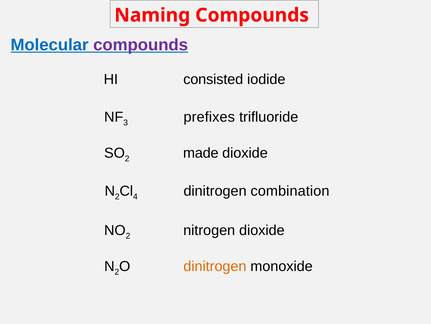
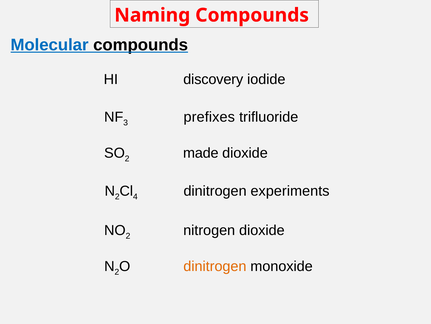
compounds at (141, 45) colour: purple -> black
consisted: consisted -> discovery
combination: combination -> experiments
